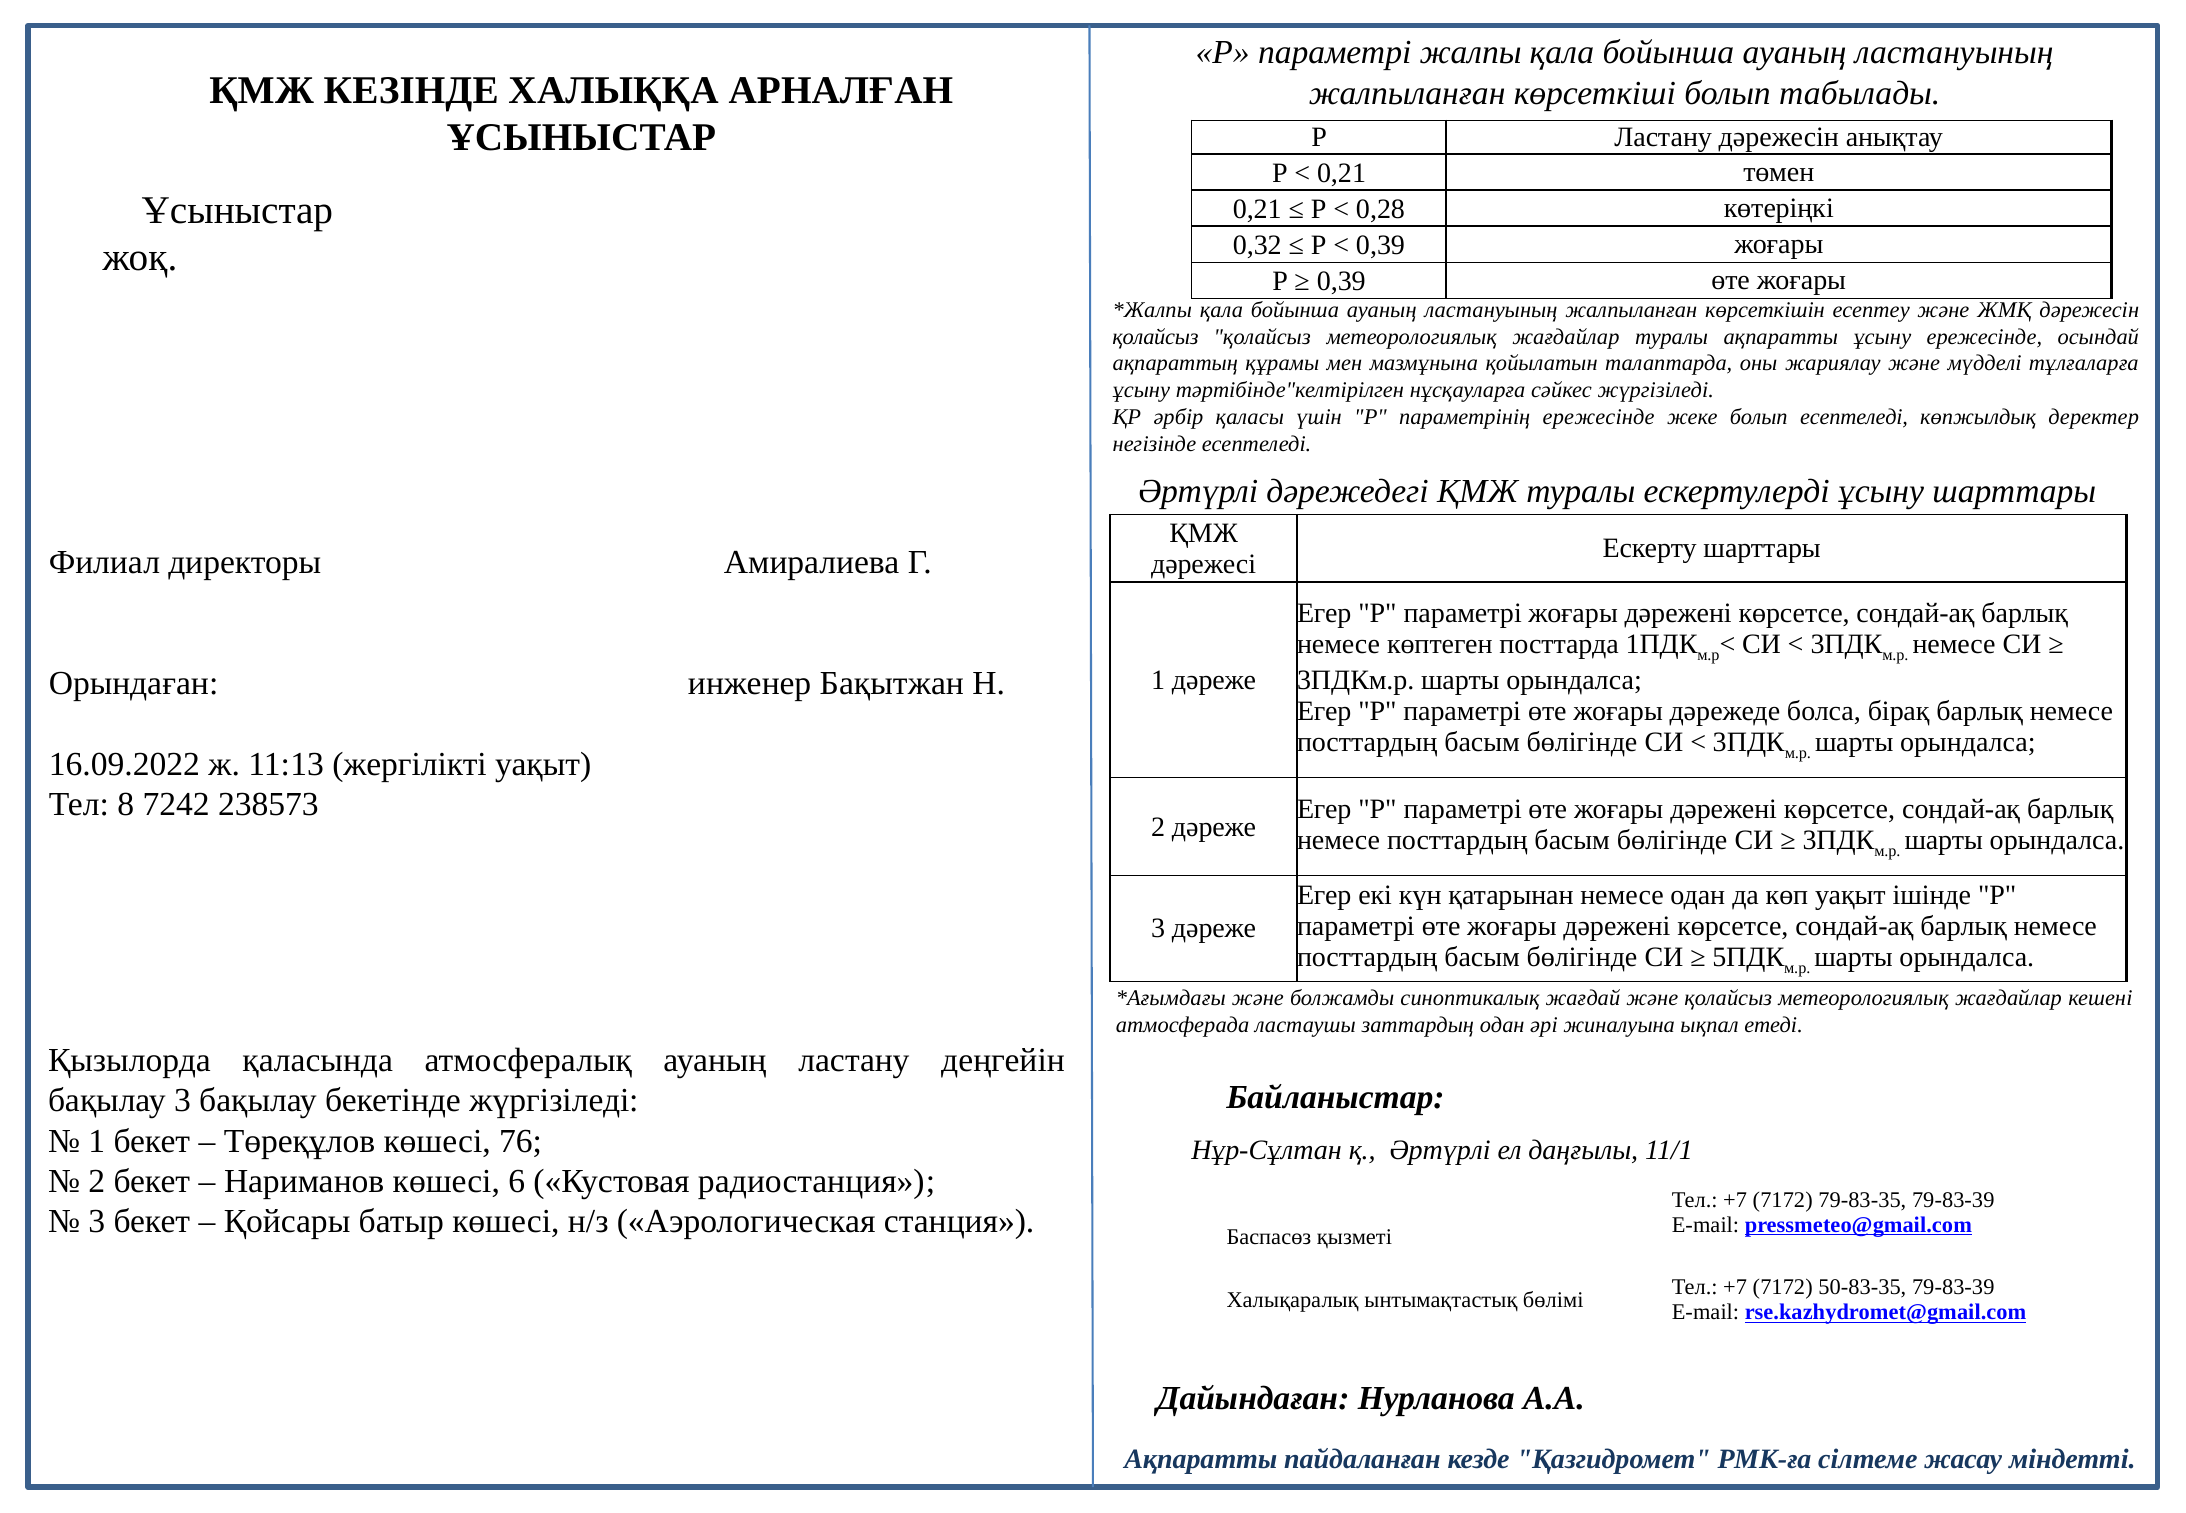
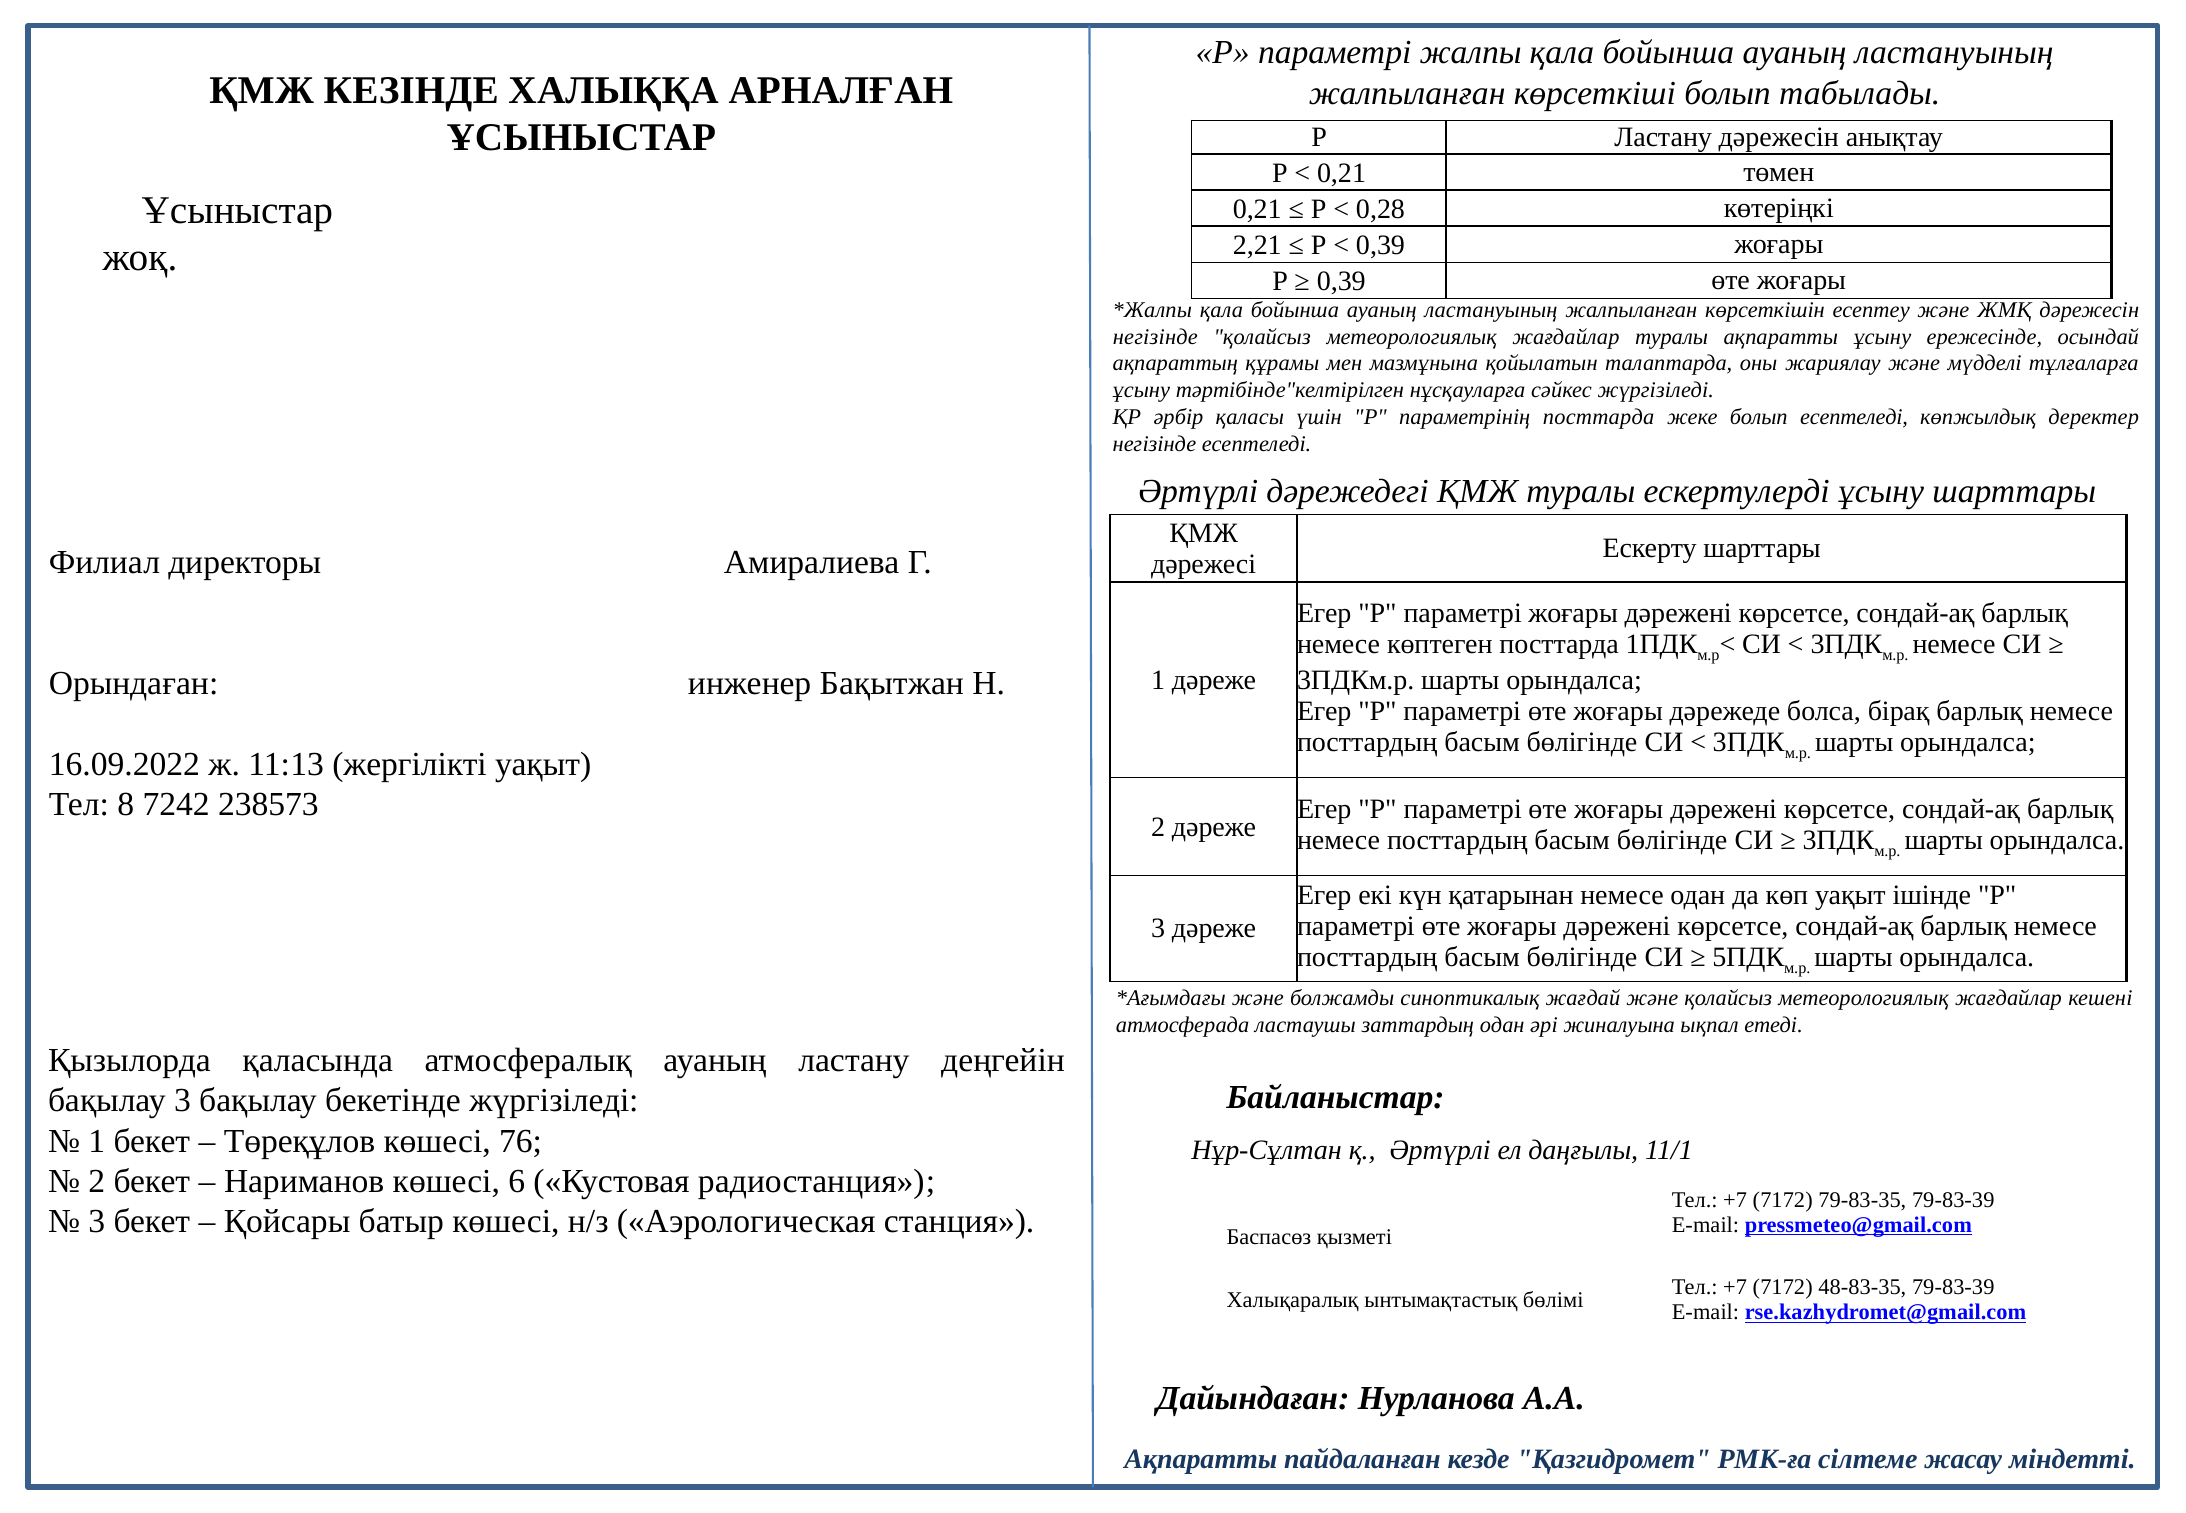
0,32: 0,32 -> 2,21
қолайсыз at (1156, 337): қолайсыз -> негізінде
параметрінің ережесінде: ережесінде -> посттарда
50-83-35: 50-83-35 -> 48-83-35
